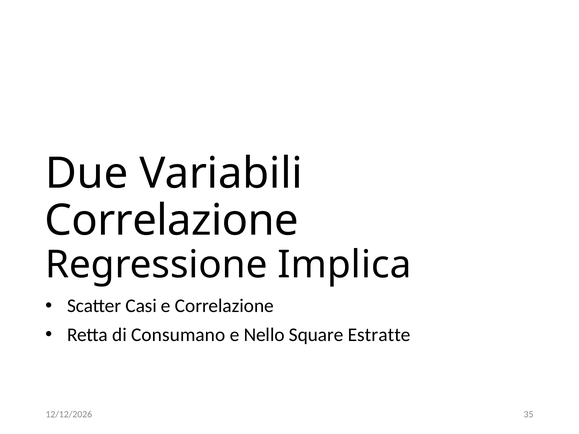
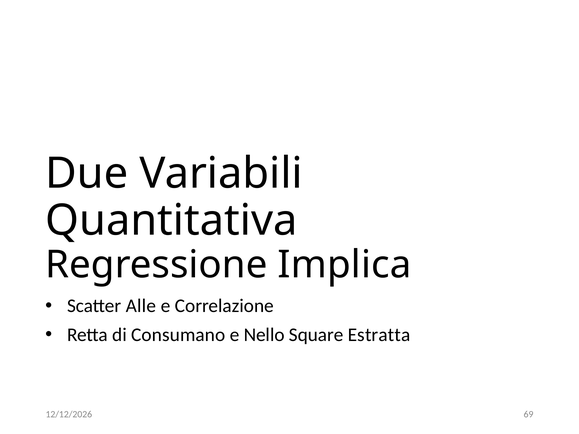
Correlazione at (172, 221): Correlazione -> Quantitativa
Casi: Casi -> Alle
Estratte: Estratte -> Estratta
35: 35 -> 69
